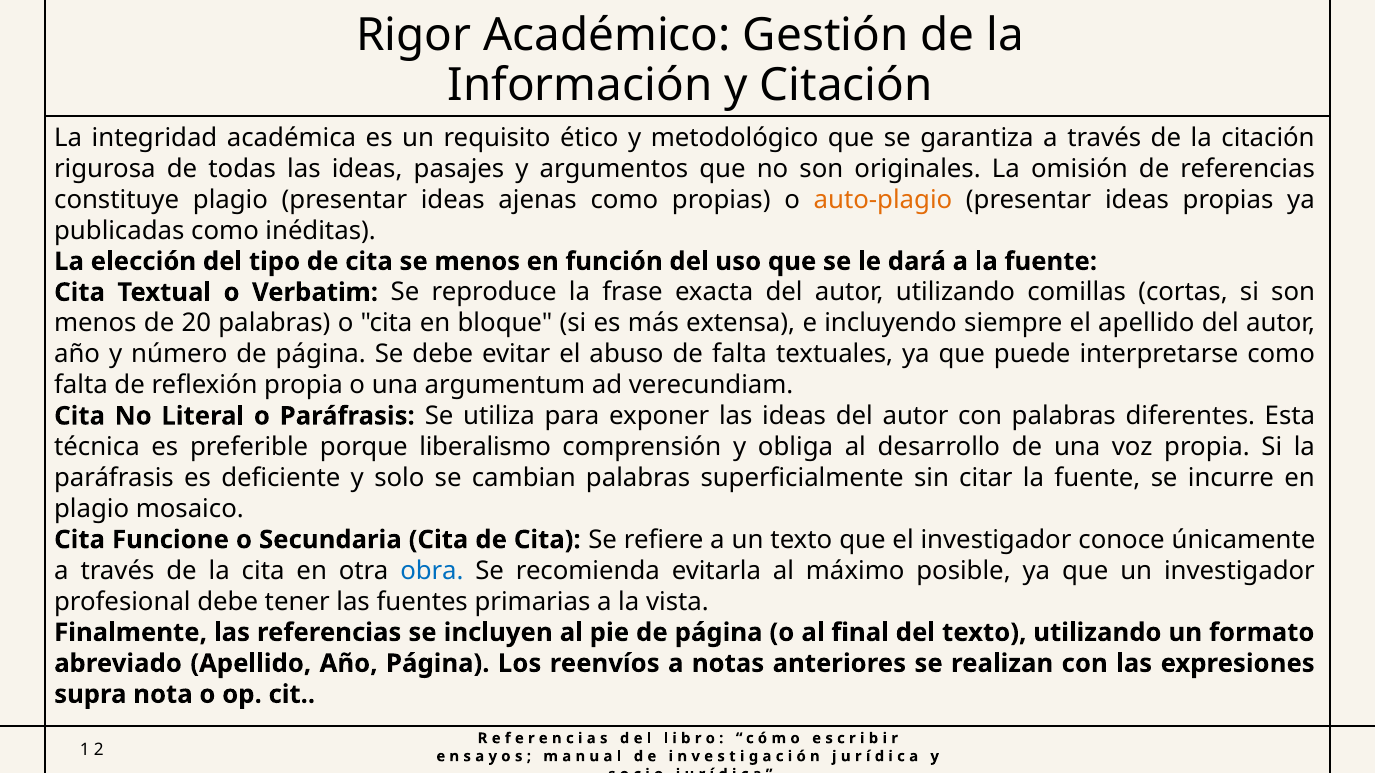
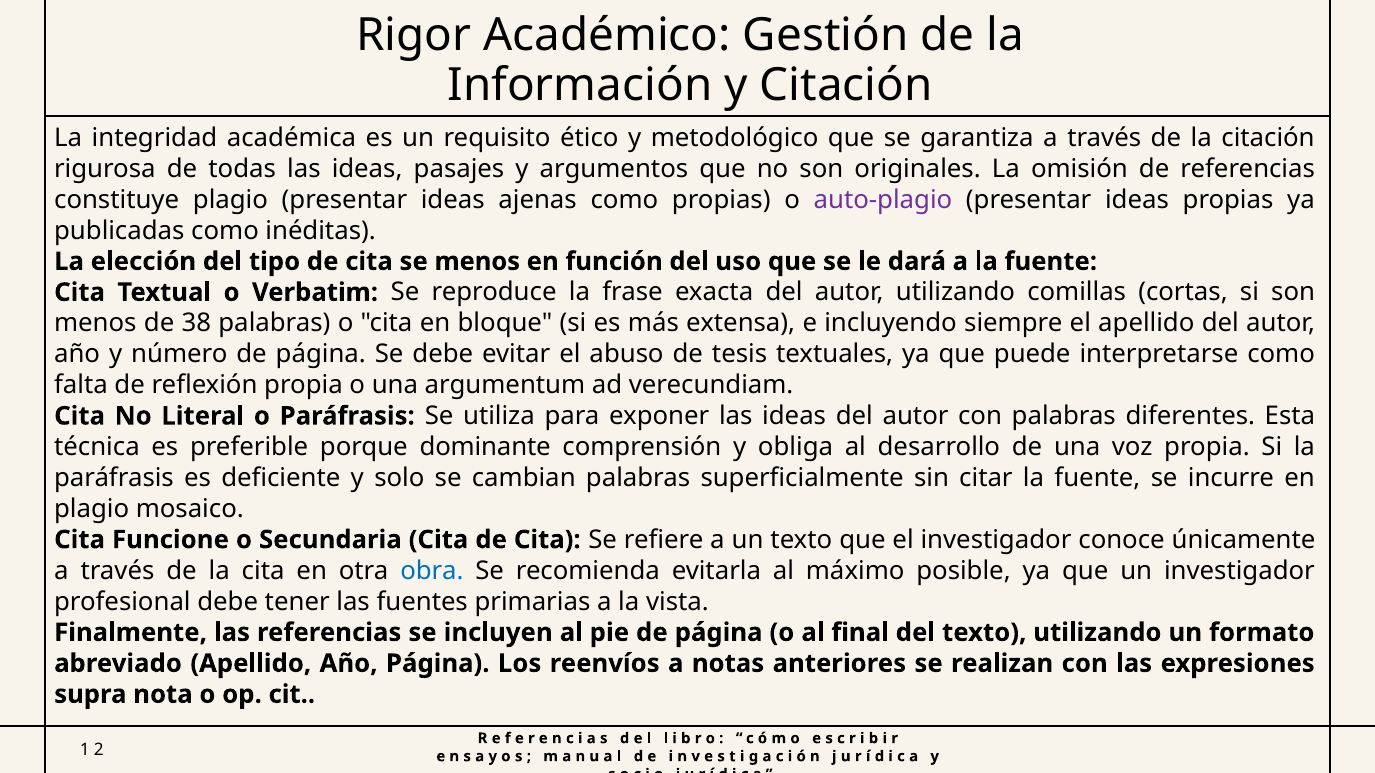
auto-plagio colour: orange -> purple
20: 20 -> 38
de falta: falta -> tesis
liberalismo: liberalismo -> dominante
